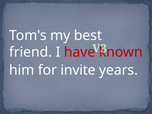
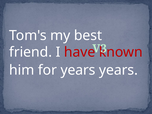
for invite: invite -> years
